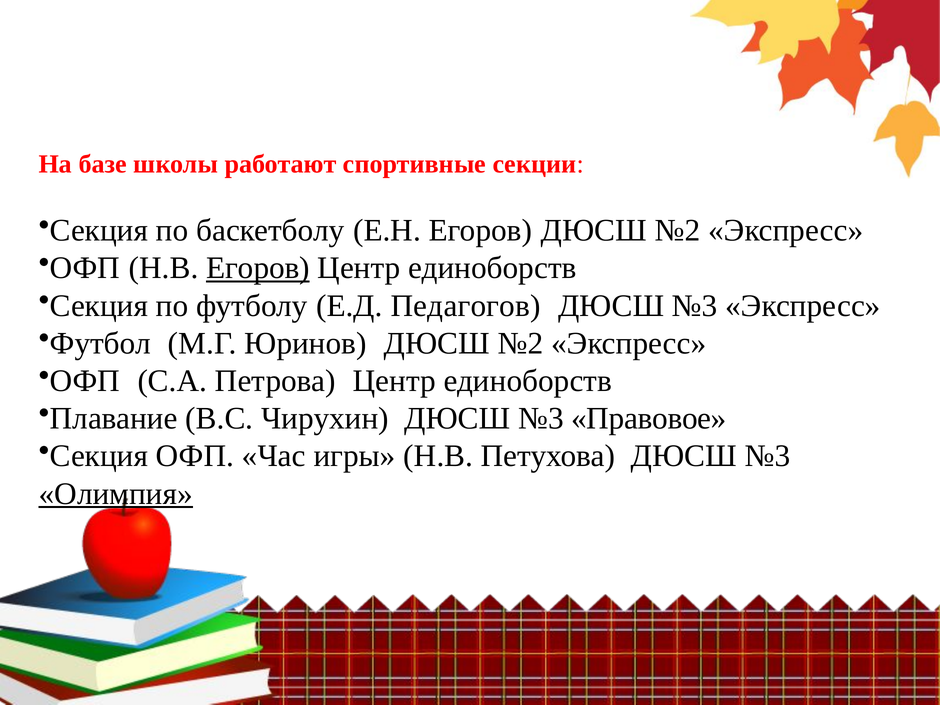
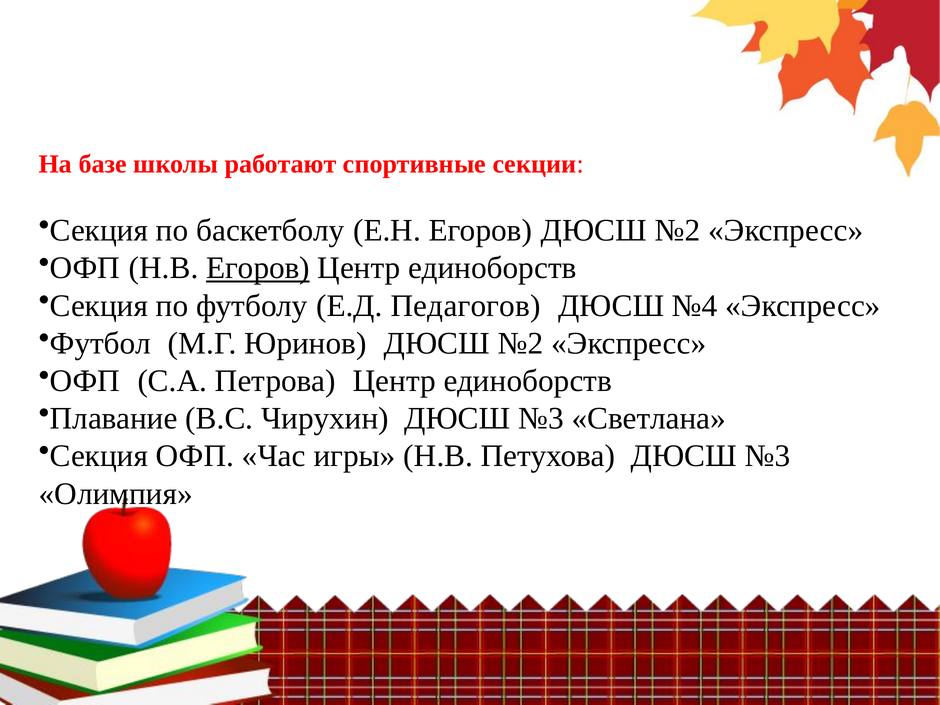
№3 at (695, 306): №3 -> №4
Правовое: Правовое -> Светлана
Олимпия underline: present -> none
